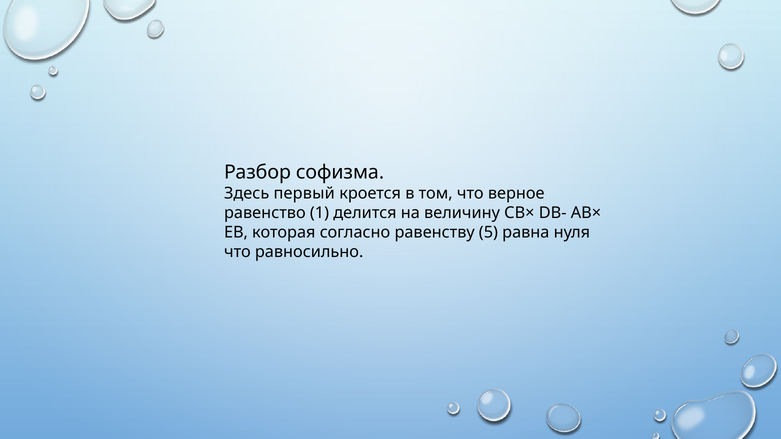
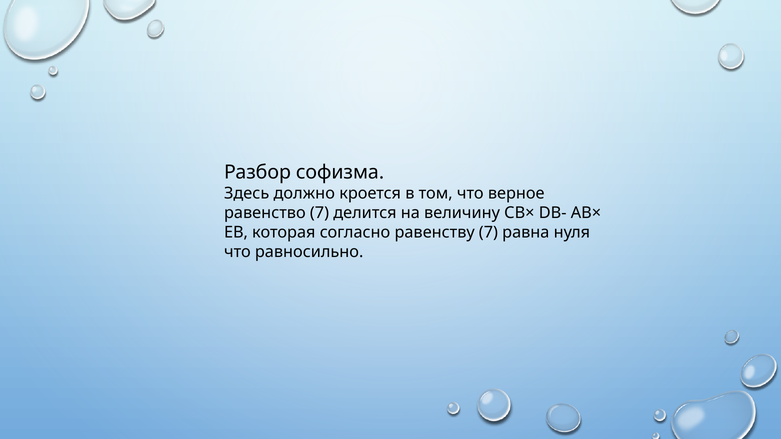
первый: первый -> должно
равенство 1: 1 -> 7
равенству 5: 5 -> 7
